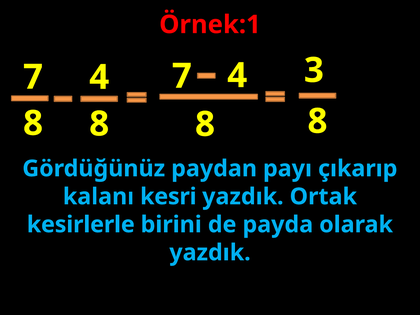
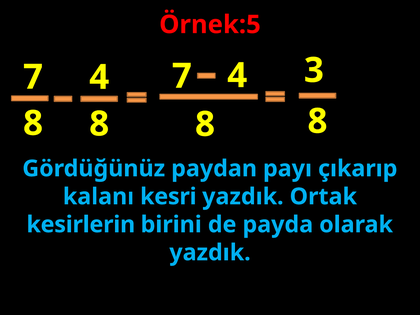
Örnek:1: Örnek:1 -> Örnek:5
kesirlerle: kesirlerle -> kesirlerin
